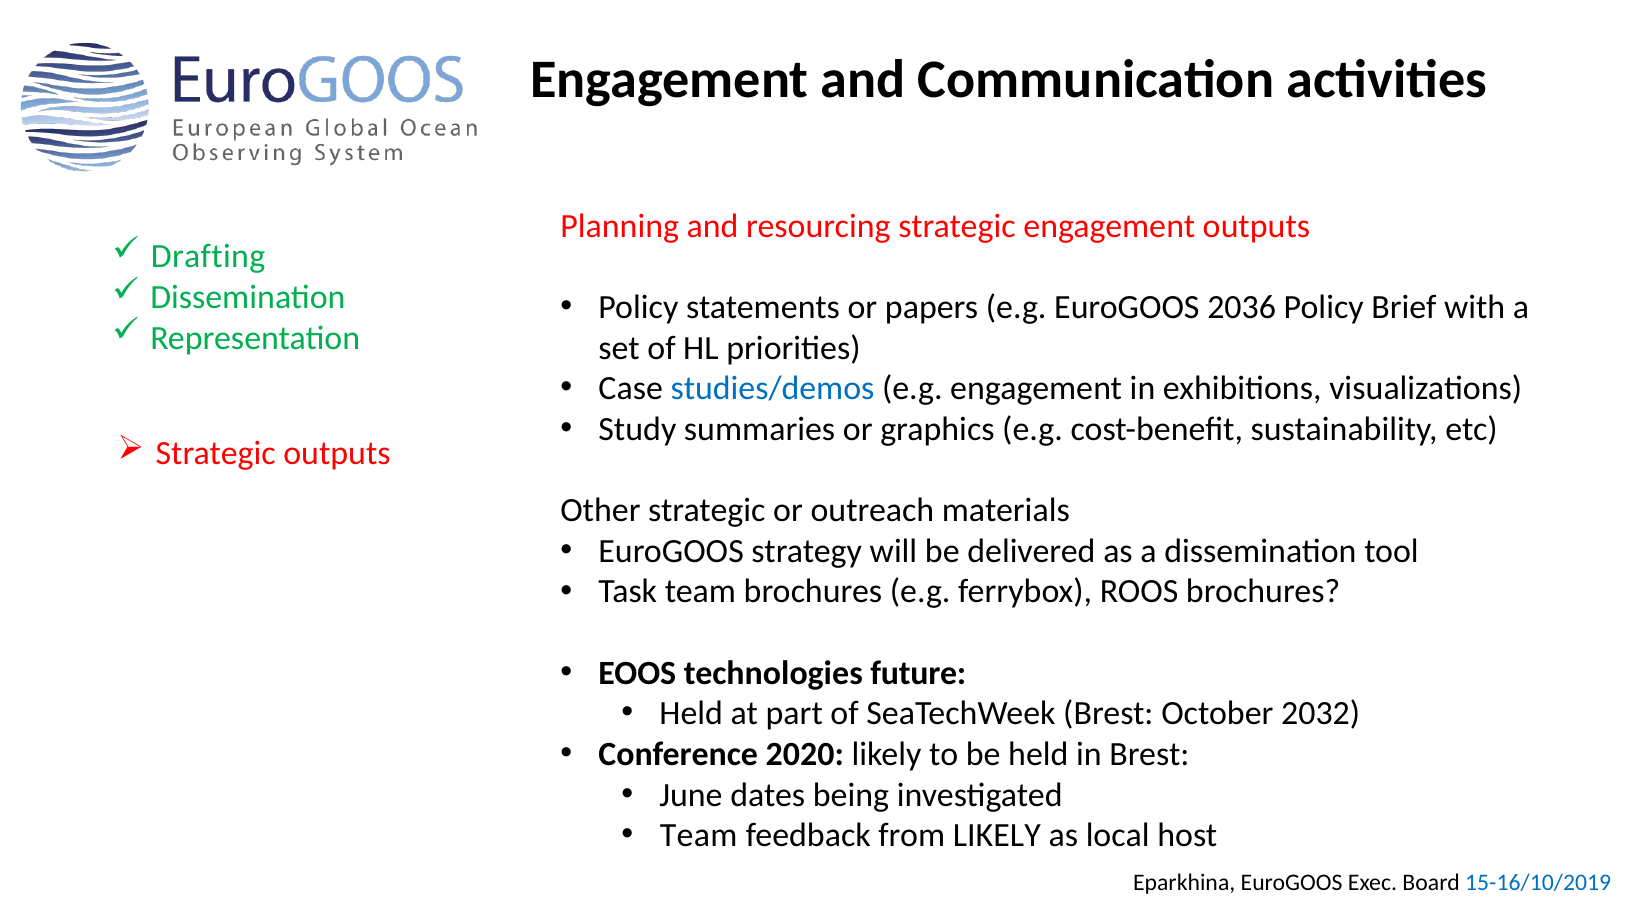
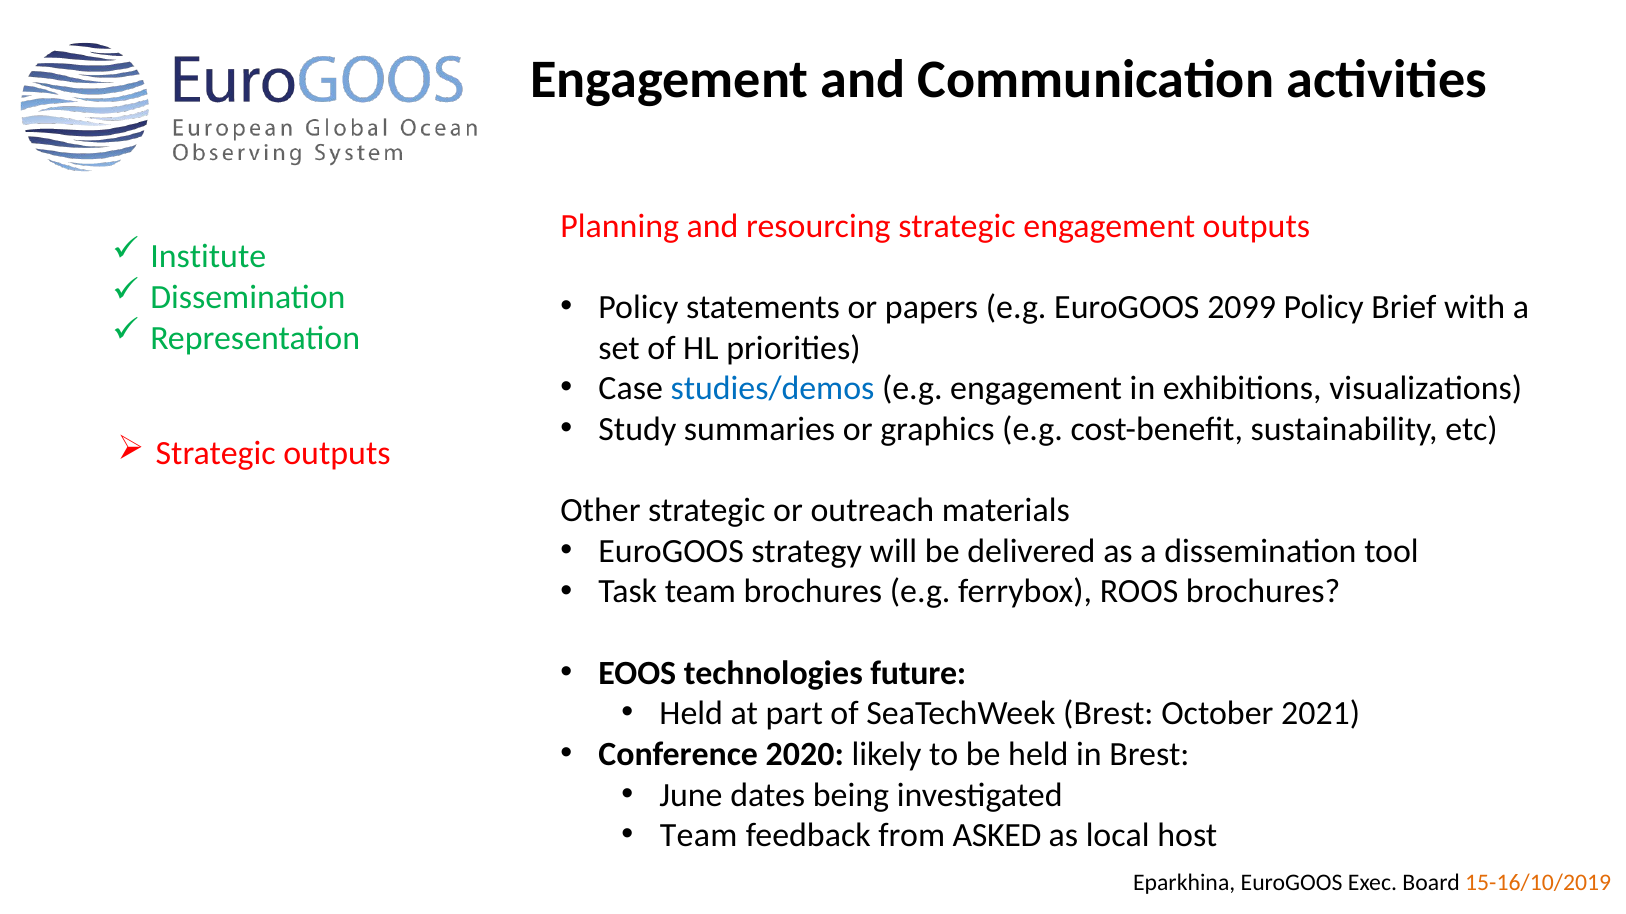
Drafting: Drafting -> Institute
2036: 2036 -> 2099
2032: 2032 -> 2021
from LIKELY: LIKELY -> ASKED
15-16/10/2019 colour: blue -> orange
